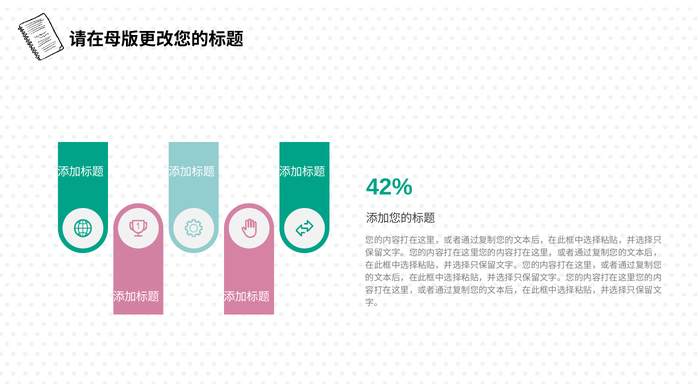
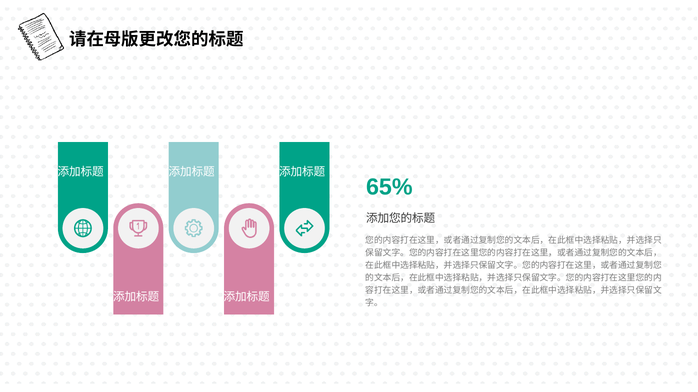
42%: 42% -> 65%
